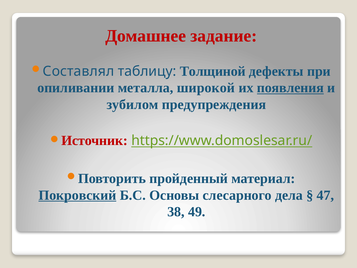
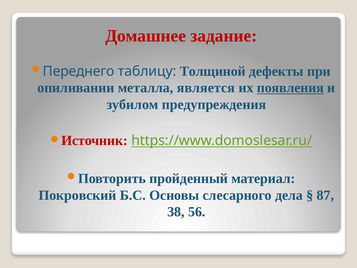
Составлял: Составлял -> Переднего
широкой: широкой -> является
Покровский underline: present -> none
47: 47 -> 87
49: 49 -> 56
